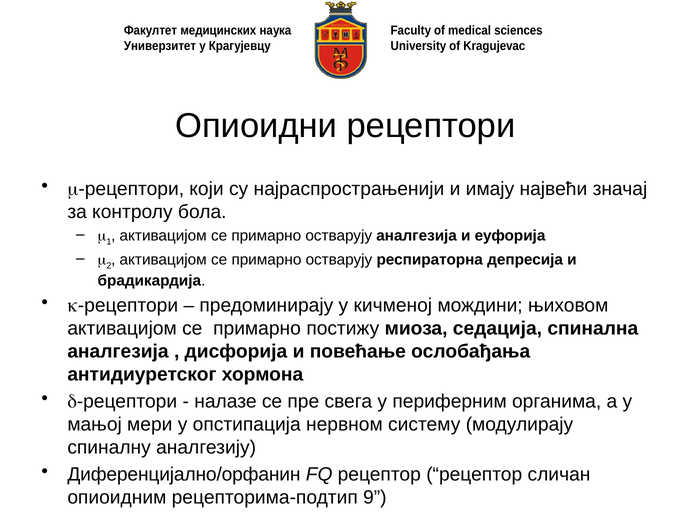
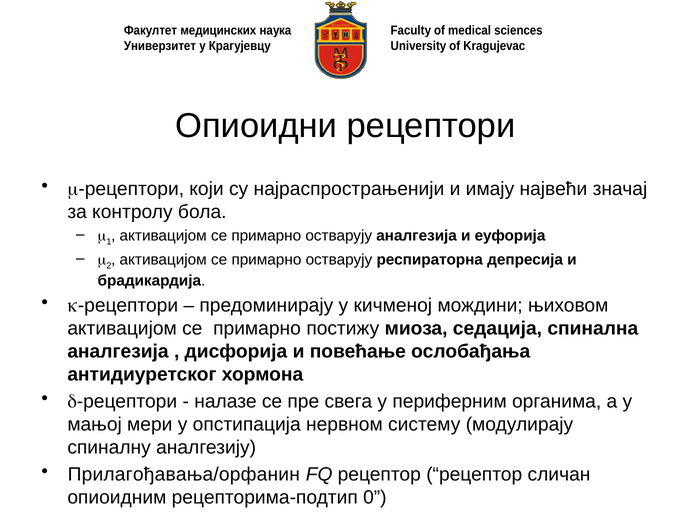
Диференцијално/орфанин: Диференцијално/орфанин -> Прилагођавања/орфанин
9: 9 -> 0
